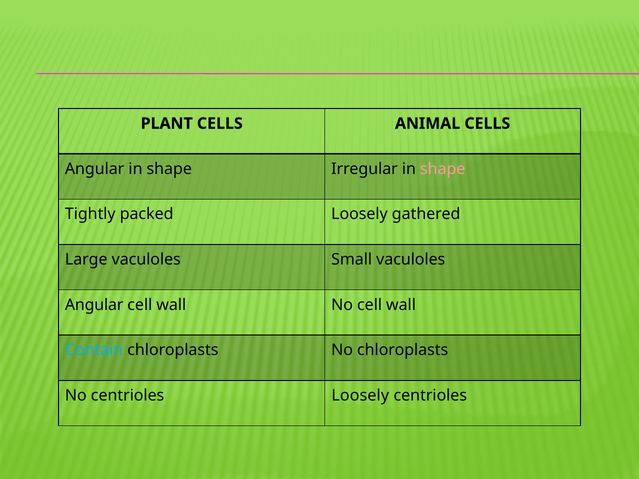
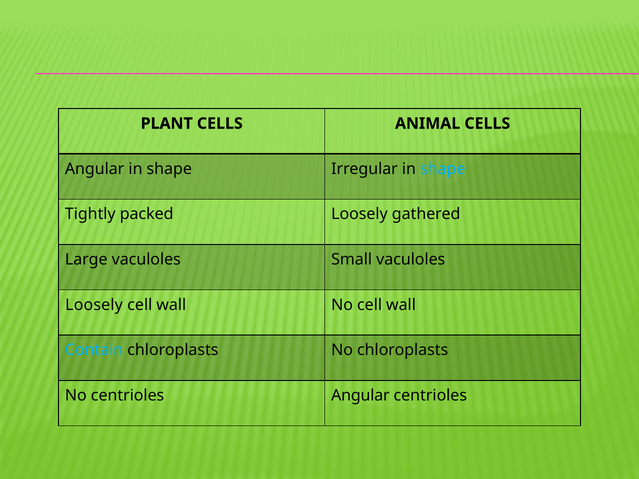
shape at (443, 169) colour: pink -> light blue
Angular at (94, 305): Angular -> Loosely
centrioles Loosely: Loosely -> Angular
